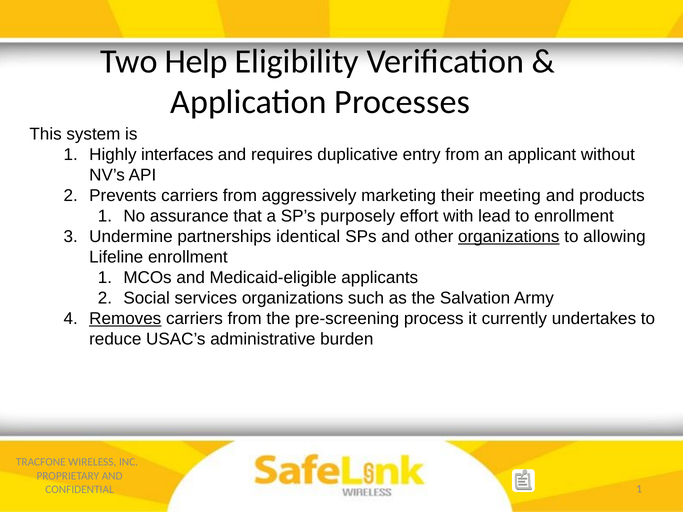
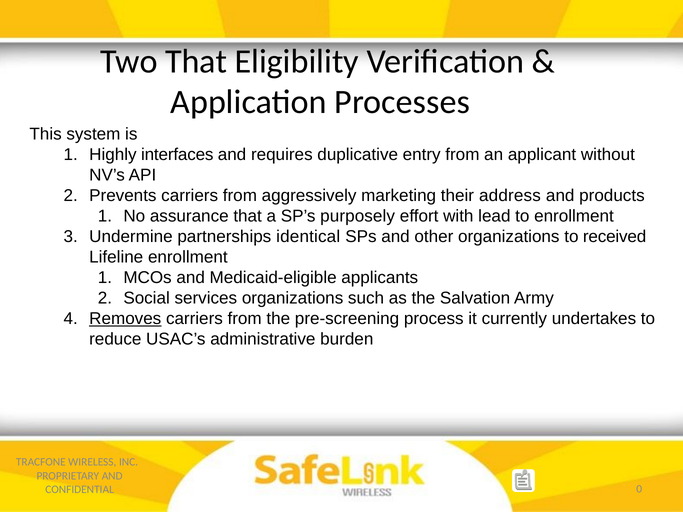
Two Help: Help -> That
meeting: meeting -> address
organizations at (509, 237) underline: present -> none
allowing: allowing -> received
CONFIDENTIAL 1: 1 -> 0
